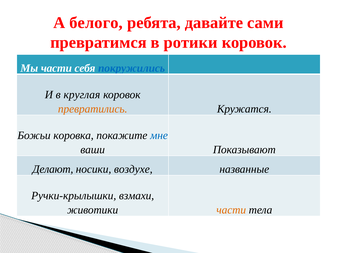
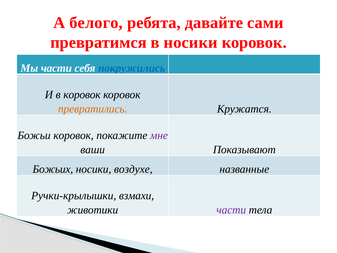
в ротики: ротики -> носики
в круглая: круглая -> коровок
Божьи коровка: коровка -> коровок
мне colour: blue -> purple
Делают: Делают -> Божьих
части at (231, 210) colour: orange -> purple
